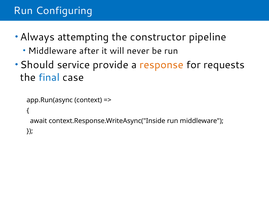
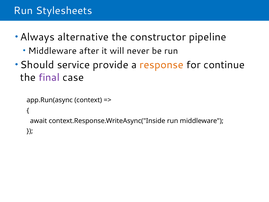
Configuring: Configuring -> Stylesheets
attempting: attempting -> alternative
requests: requests -> continue
final colour: blue -> purple
